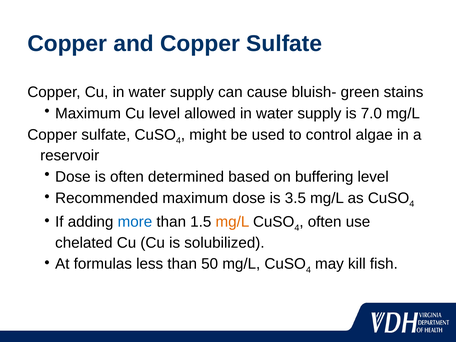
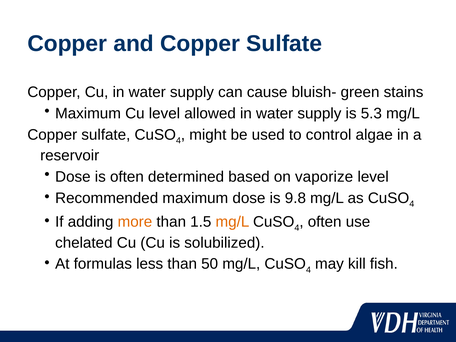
7.0: 7.0 -> 5.3
buffering: buffering -> vaporize
3.5: 3.5 -> 9.8
more colour: blue -> orange
